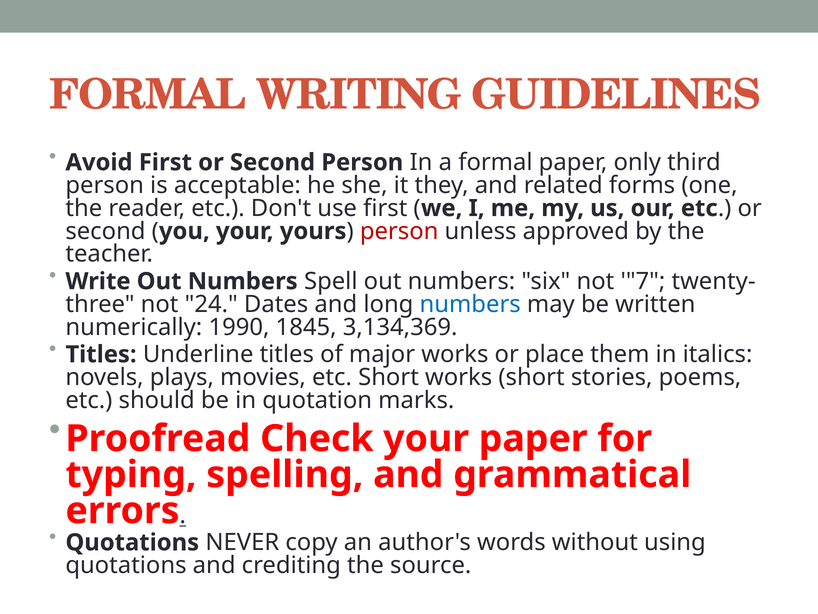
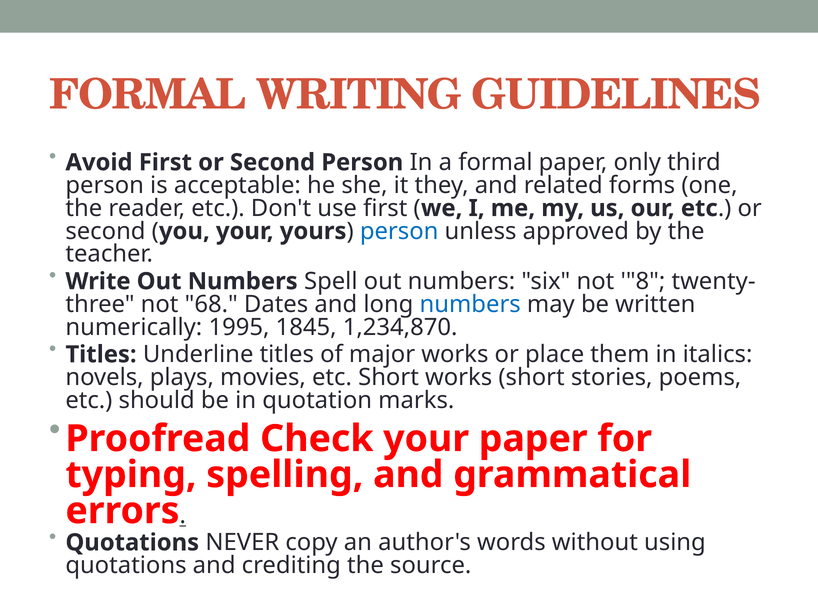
person at (399, 231) colour: red -> blue
7: 7 -> 8
24: 24 -> 68
1990: 1990 -> 1995
3,134,369: 3,134,369 -> 1,234,870
